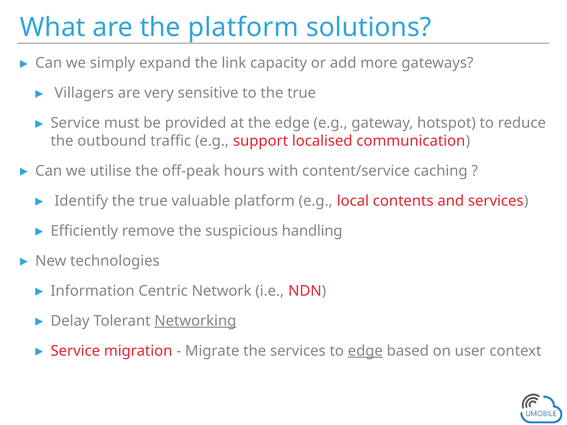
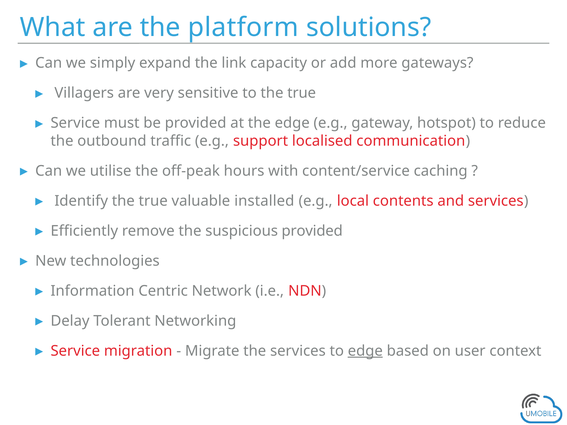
valuable platform: platform -> installed
suspicious handling: handling -> provided
Networking underline: present -> none
